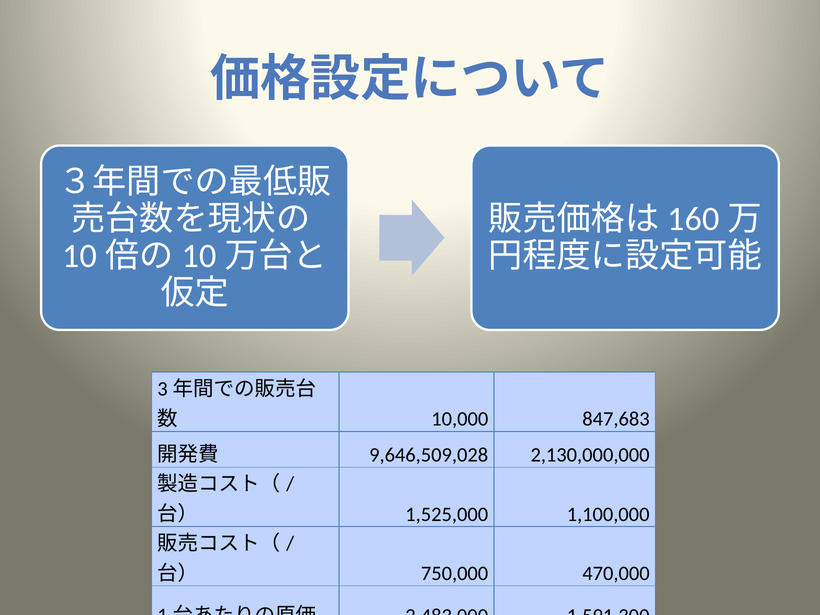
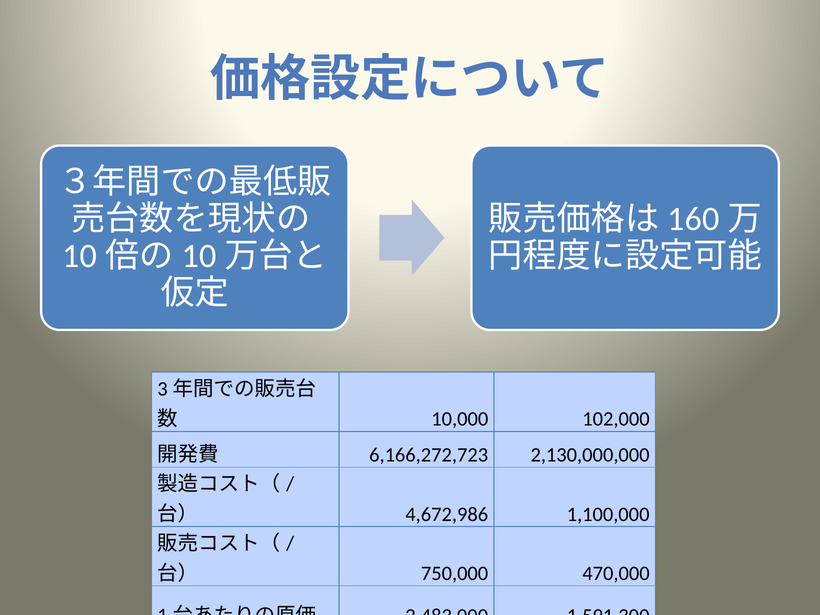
847,683: 847,683 -> 102,000
9,646,509,028: 9,646,509,028 -> 6,166,272,723
1,525,000: 1,525,000 -> 4,672,986
